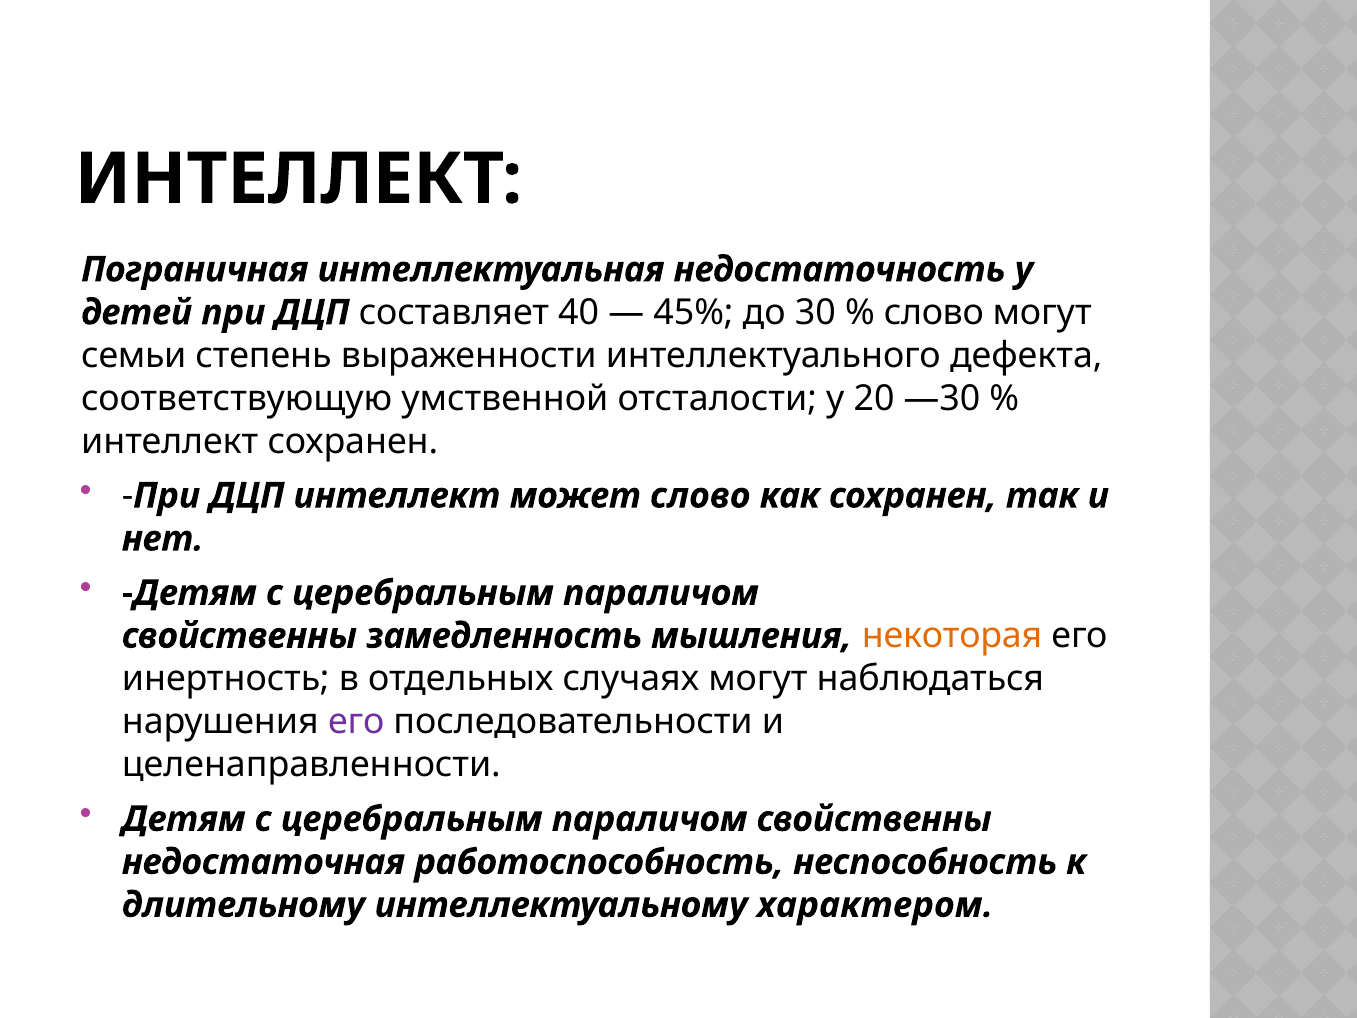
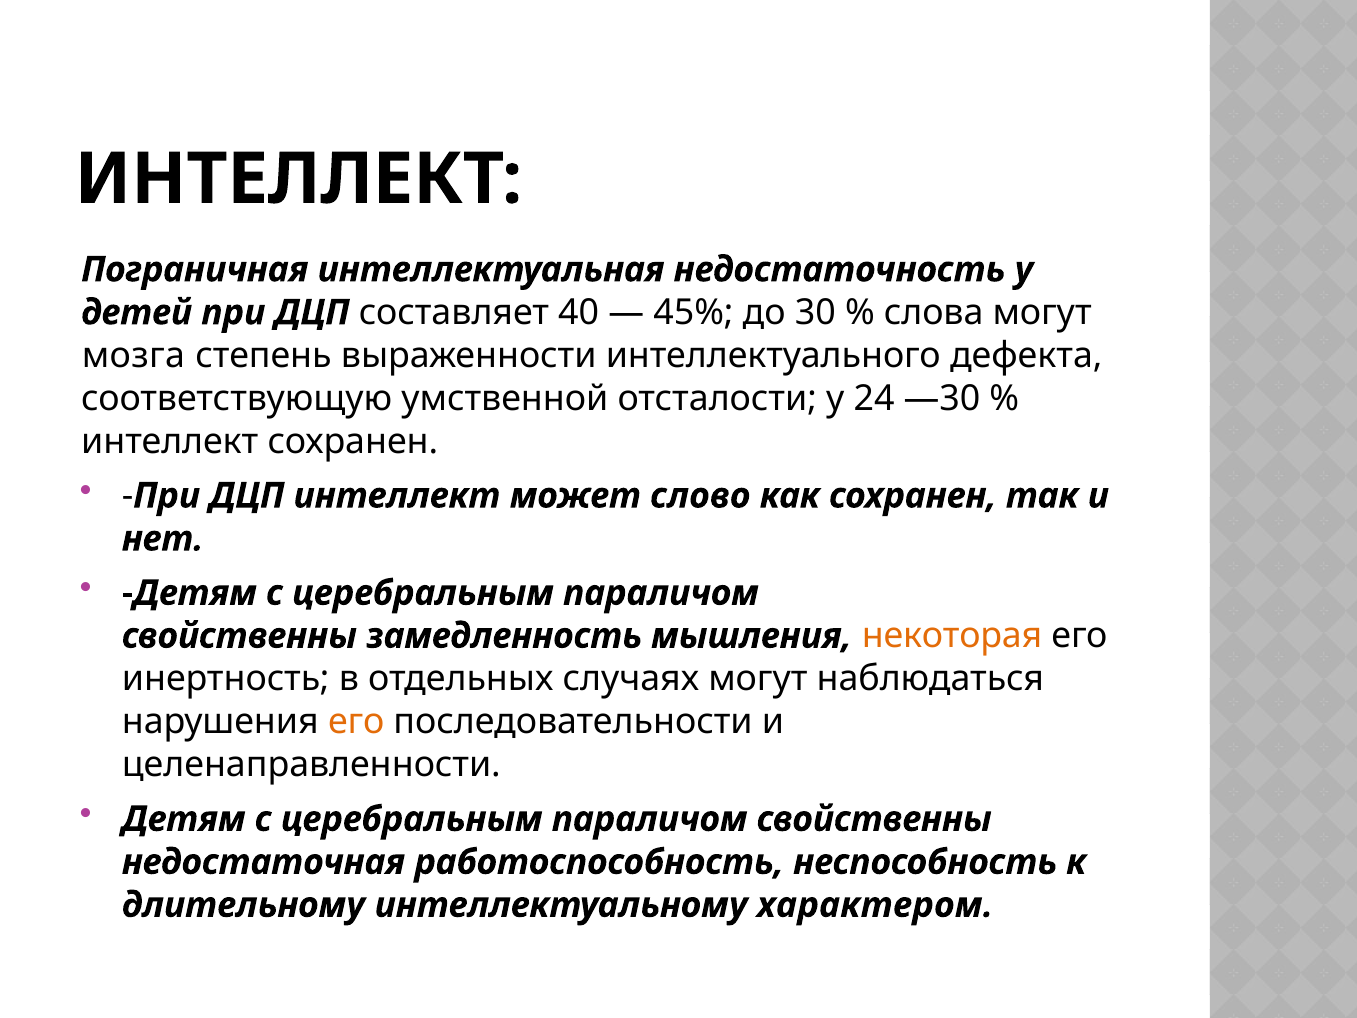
слово at (934, 312): слово -> слова
семьи: семьи -> мозга
20: 20 -> 24
его at (356, 722) colour: purple -> orange
